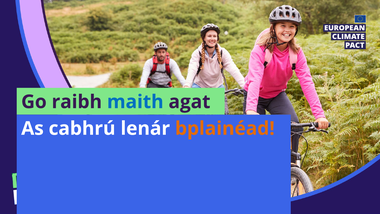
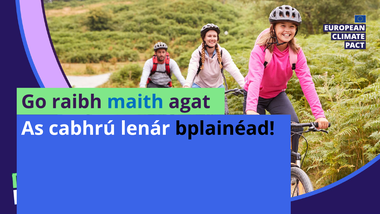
bplainéad colour: orange -> black
